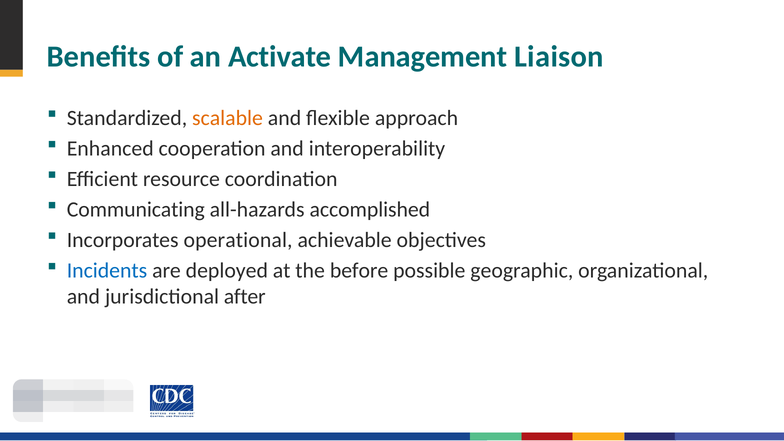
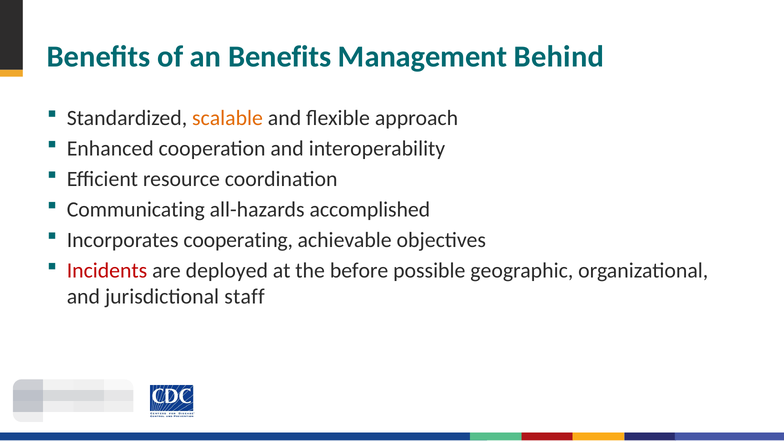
an Activate: Activate -> Benefits
Liaison: Liaison -> Behind
operational: operational -> cooperating
Incidents colour: blue -> red
after: after -> staff
